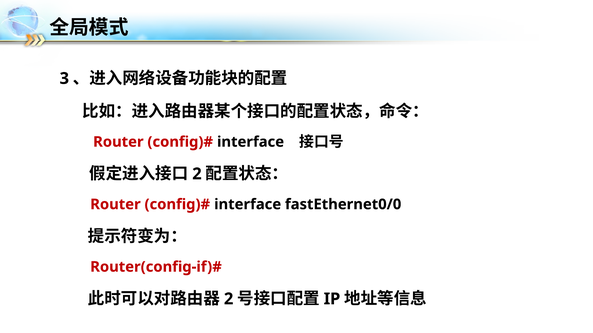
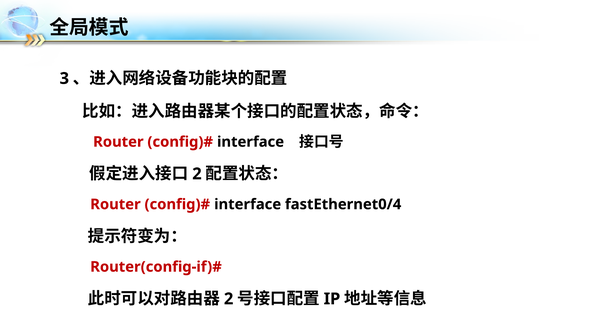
fastEthernet0/0: fastEthernet0/0 -> fastEthernet0/4
